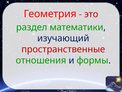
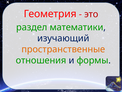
пространственные colour: red -> orange
